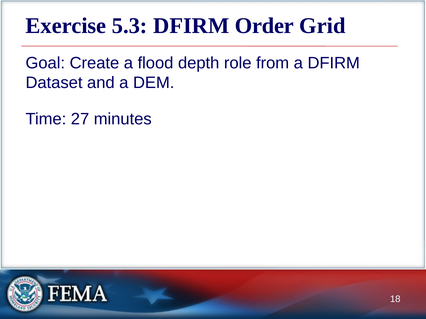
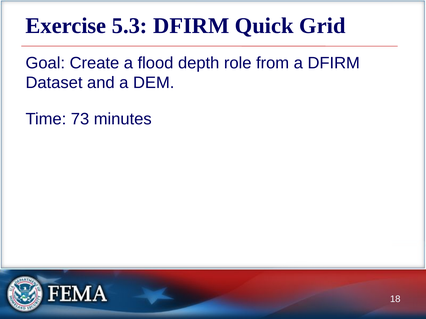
Order: Order -> Quick
27: 27 -> 73
